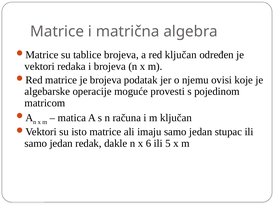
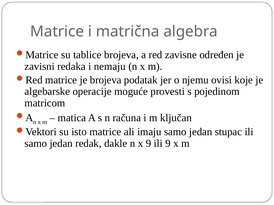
red ključan: ključan -> zavisne
vektori: vektori -> zavisni
i brojeva: brojeva -> nemaju
x 6: 6 -> 9
ili 5: 5 -> 9
